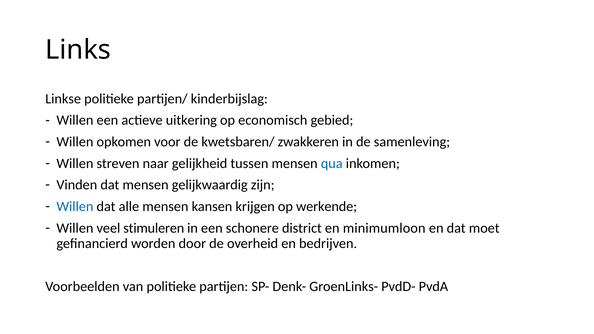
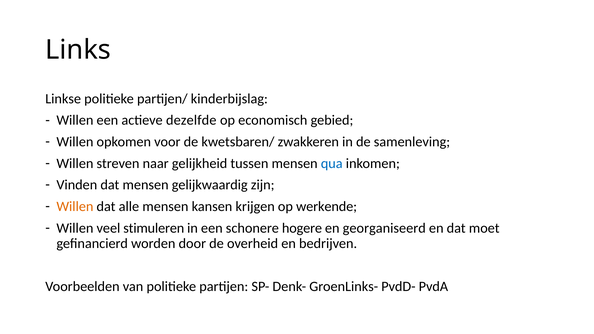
uitkering: uitkering -> dezelfde
Willen at (75, 207) colour: blue -> orange
district: district -> hogere
minimumloon: minimumloon -> georganiseerd
